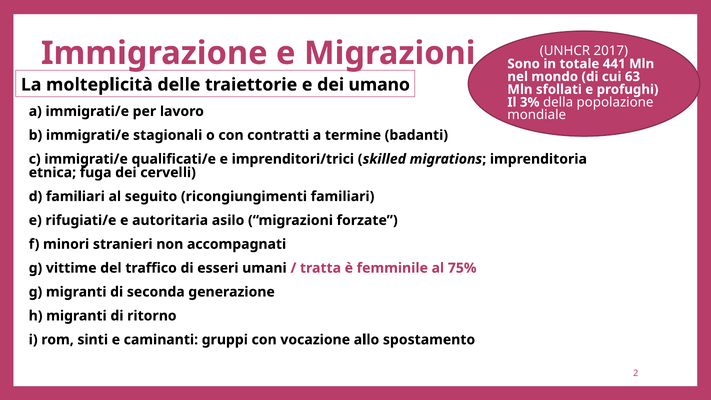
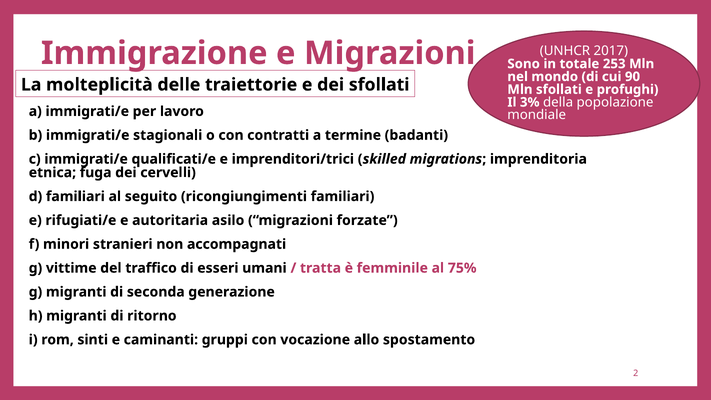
441: 441 -> 253
63: 63 -> 90
dei umano: umano -> sfollati
